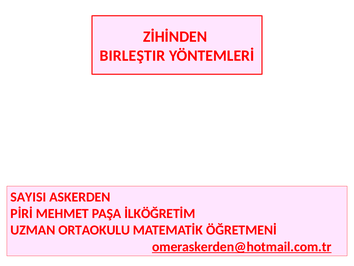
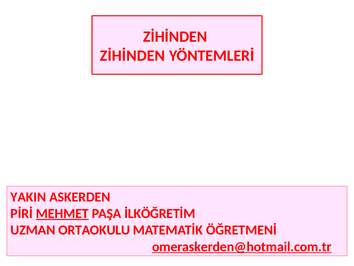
BIRLEŞTIR at (132, 55): BIRLEŞTIR -> ZİHİNDEN
SAYISI: SAYISI -> YAKIN
MEHMET underline: none -> present
